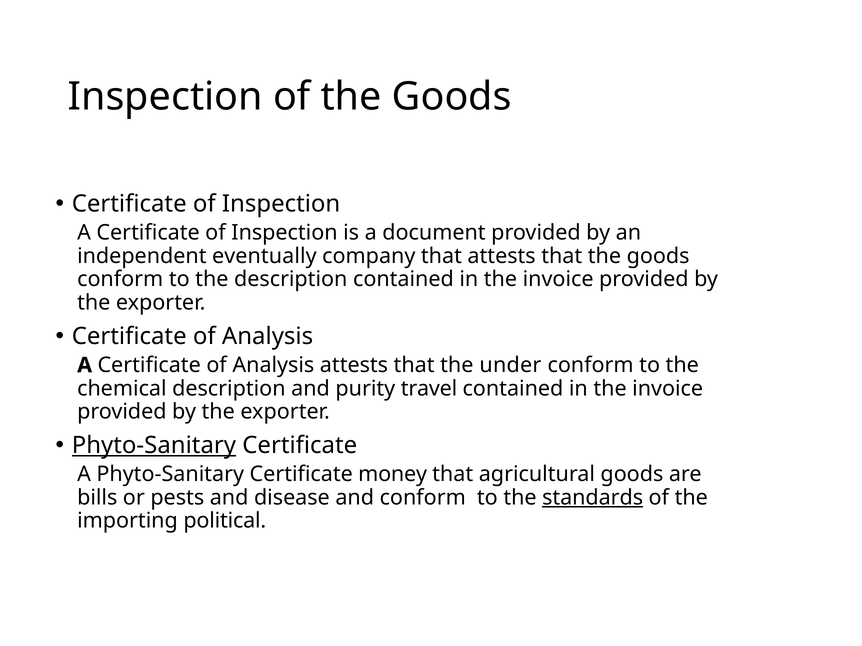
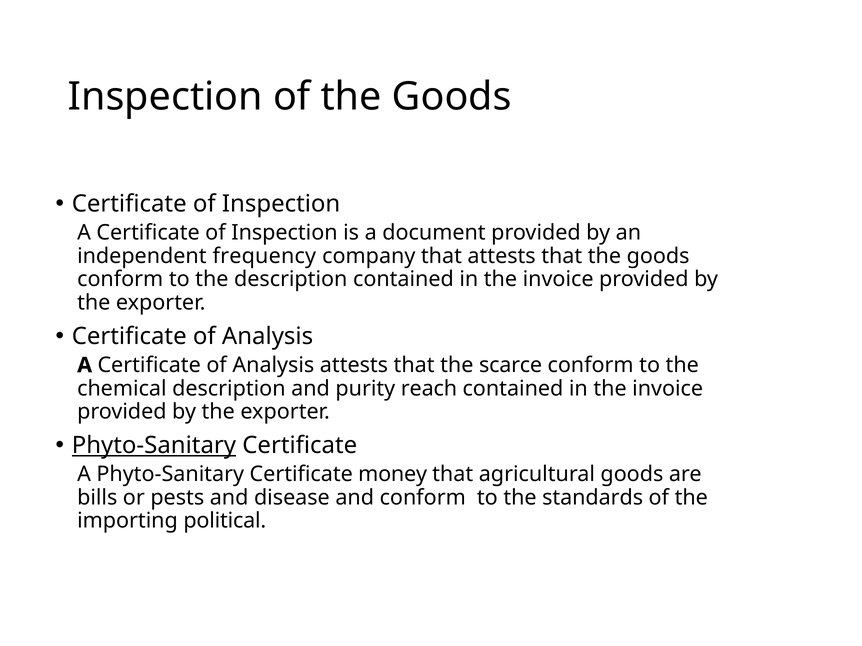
eventually: eventually -> frequency
under: under -> scarce
travel: travel -> reach
standards underline: present -> none
